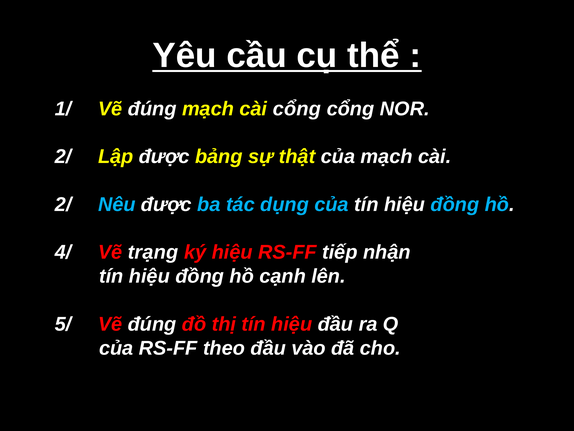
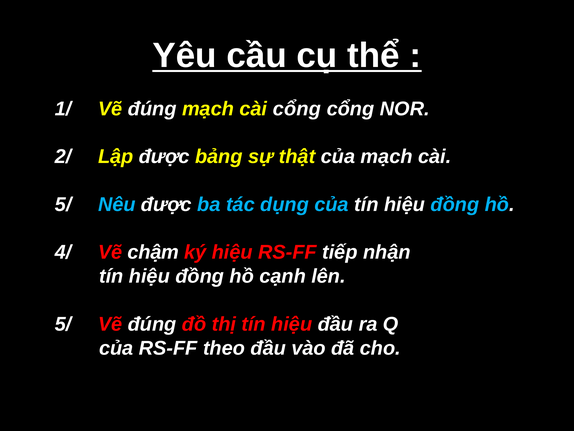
2/ at (63, 204): 2/ -> 5/
trạng: trạng -> chậm
